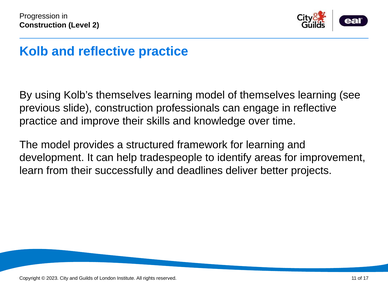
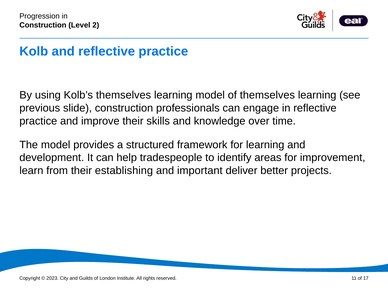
successfully: successfully -> establishing
deadlines: deadlines -> important
